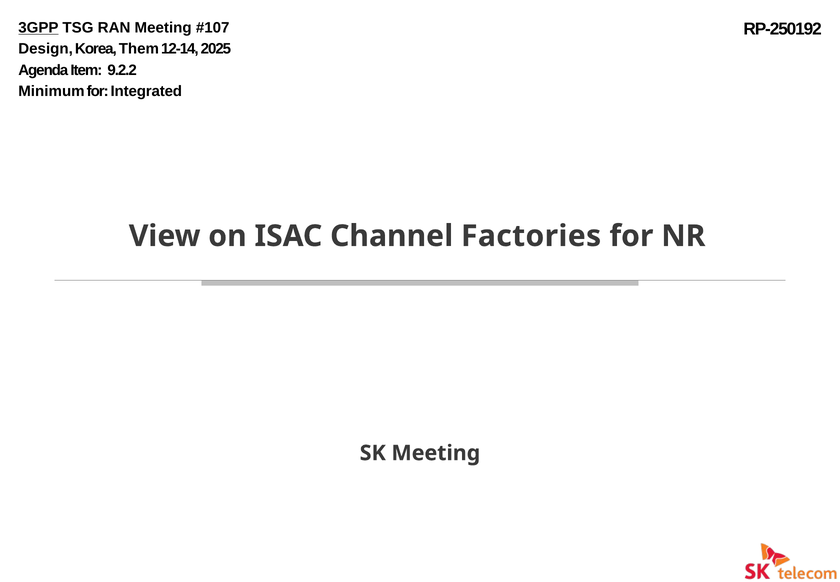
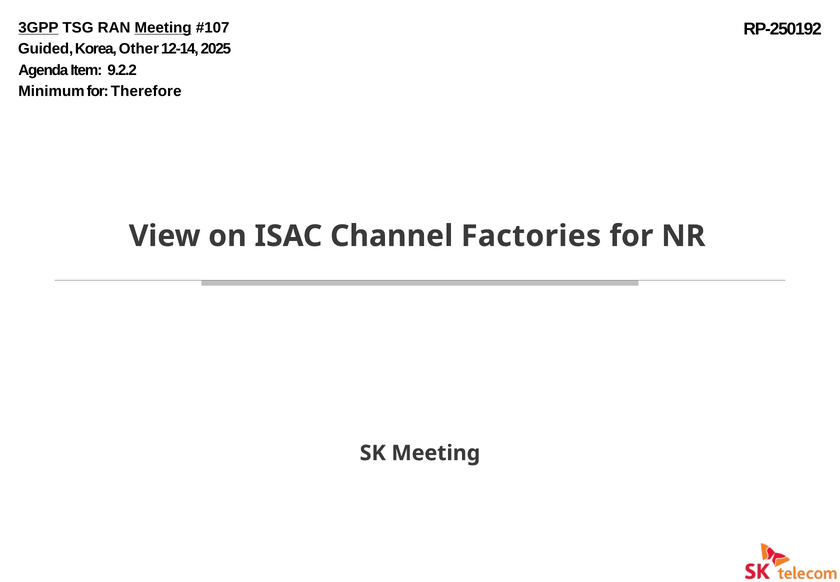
Meeting at (163, 28) underline: none -> present
Design: Design -> Guided
Them: Them -> Other
Integrated: Integrated -> Therefore
